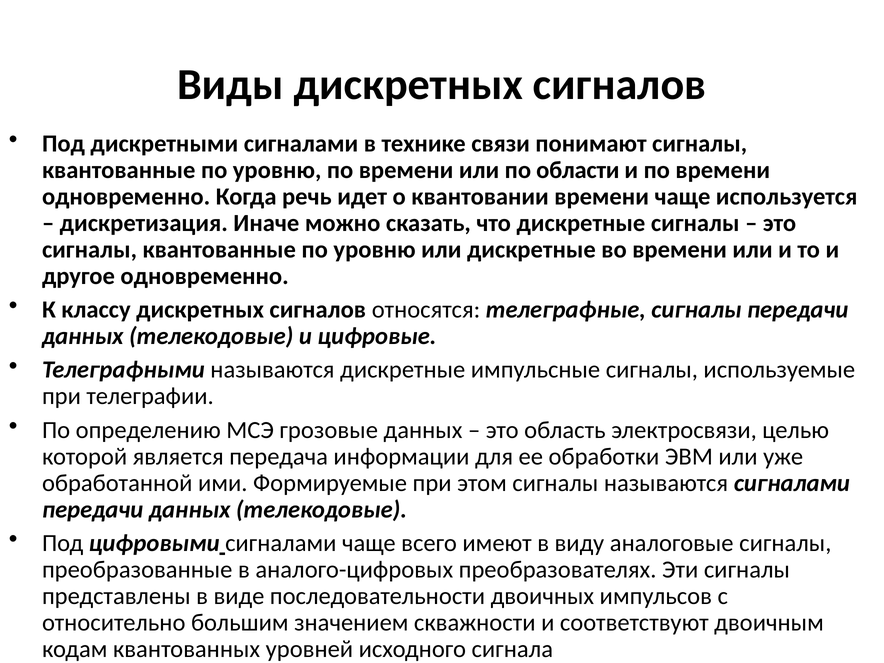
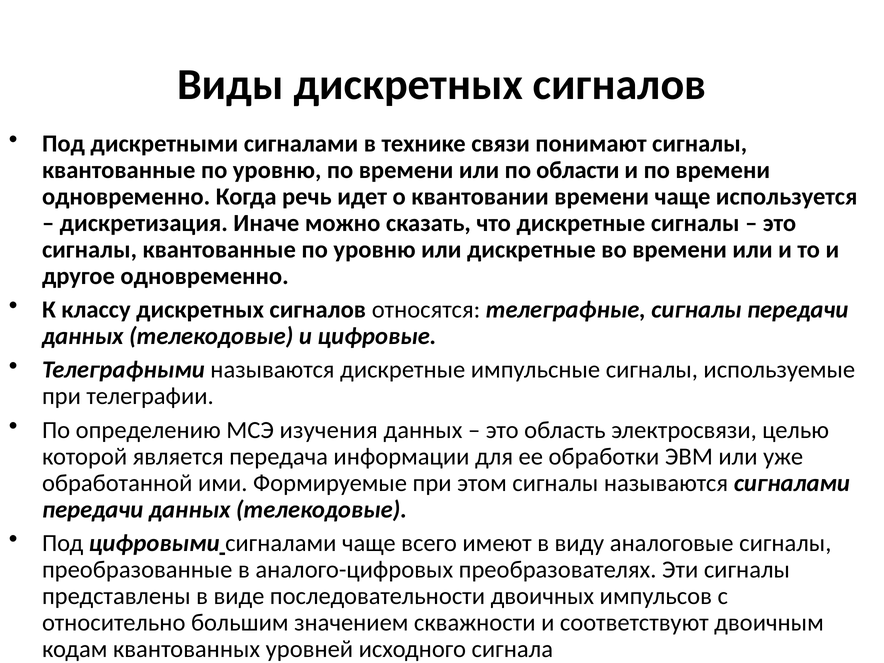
грозовые: грозовые -> изучения
